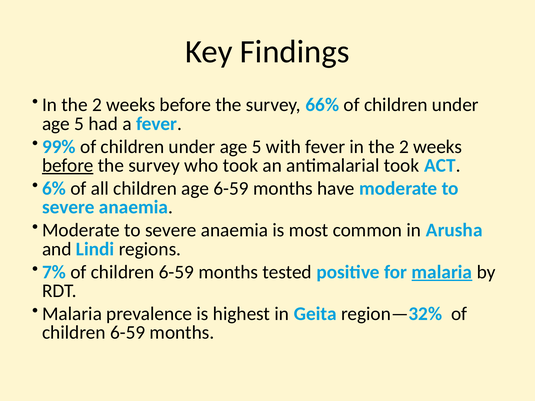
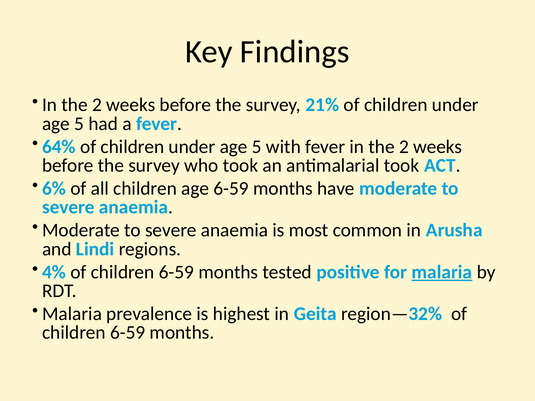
66%: 66% -> 21%
99%: 99% -> 64%
before at (68, 166) underline: present -> none
7%: 7% -> 4%
